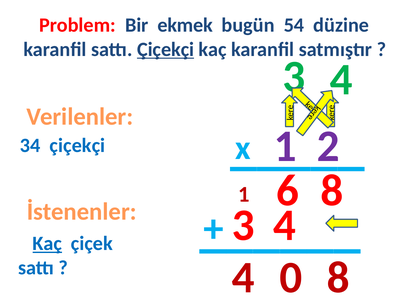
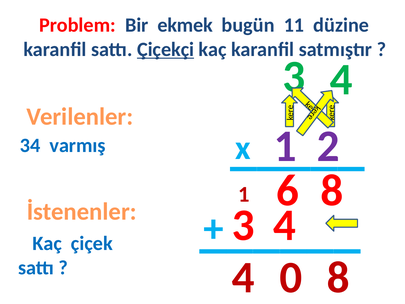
54: 54 -> 11
34 çiçekçi: çiçekçi -> varmış
Kaç at (47, 243) underline: present -> none
